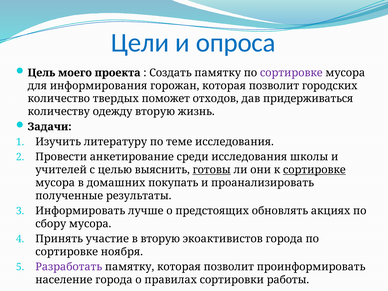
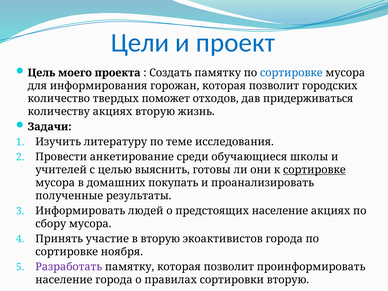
опроса: опроса -> проект
сортировке at (291, 73) colour: purple -> blue
количеству одежду: одежду -> акциях
среди исследования: исследования -> обучающиеся
готовы underline: present -> none
лучше: лучше -> людей
предстоящих обновлять: обновлять -> население
сортировки работы: работы -> вторую
